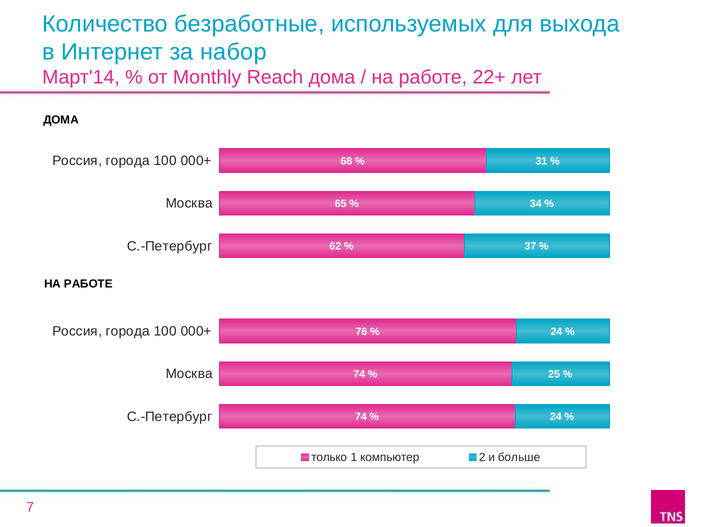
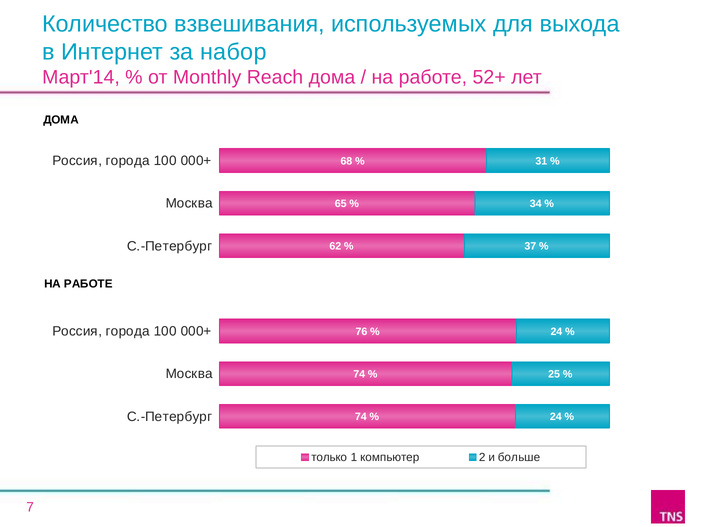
безработные: безработные -> взвешивания
22+: 22+ -> 52+
